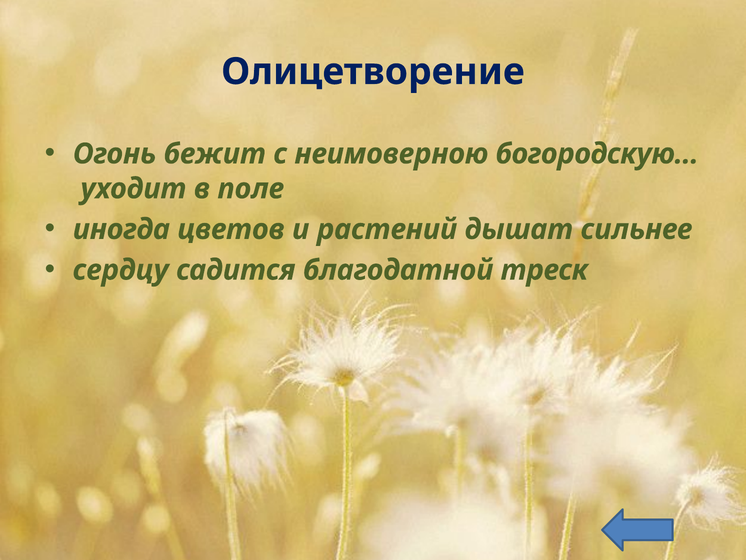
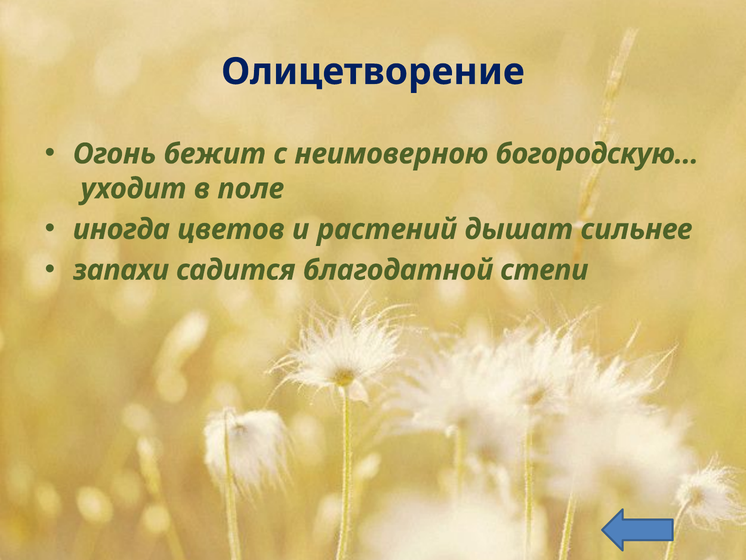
сердцу: сердцу -> запахи
треск: треск -> степи
